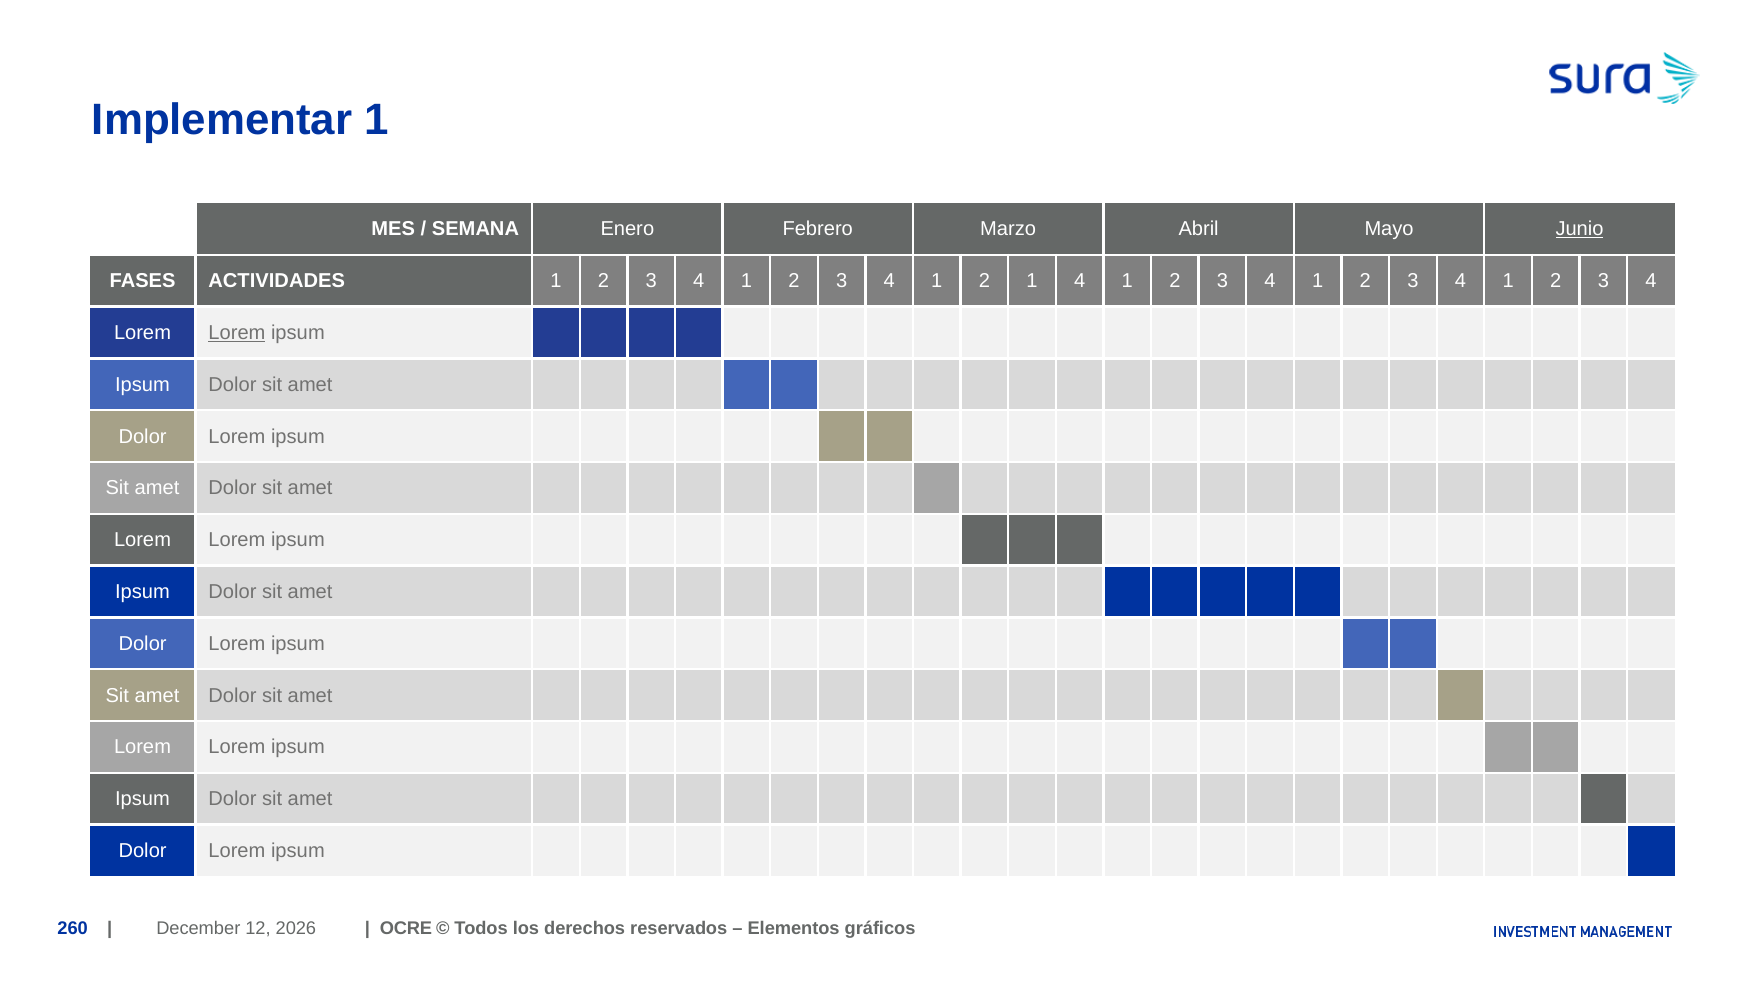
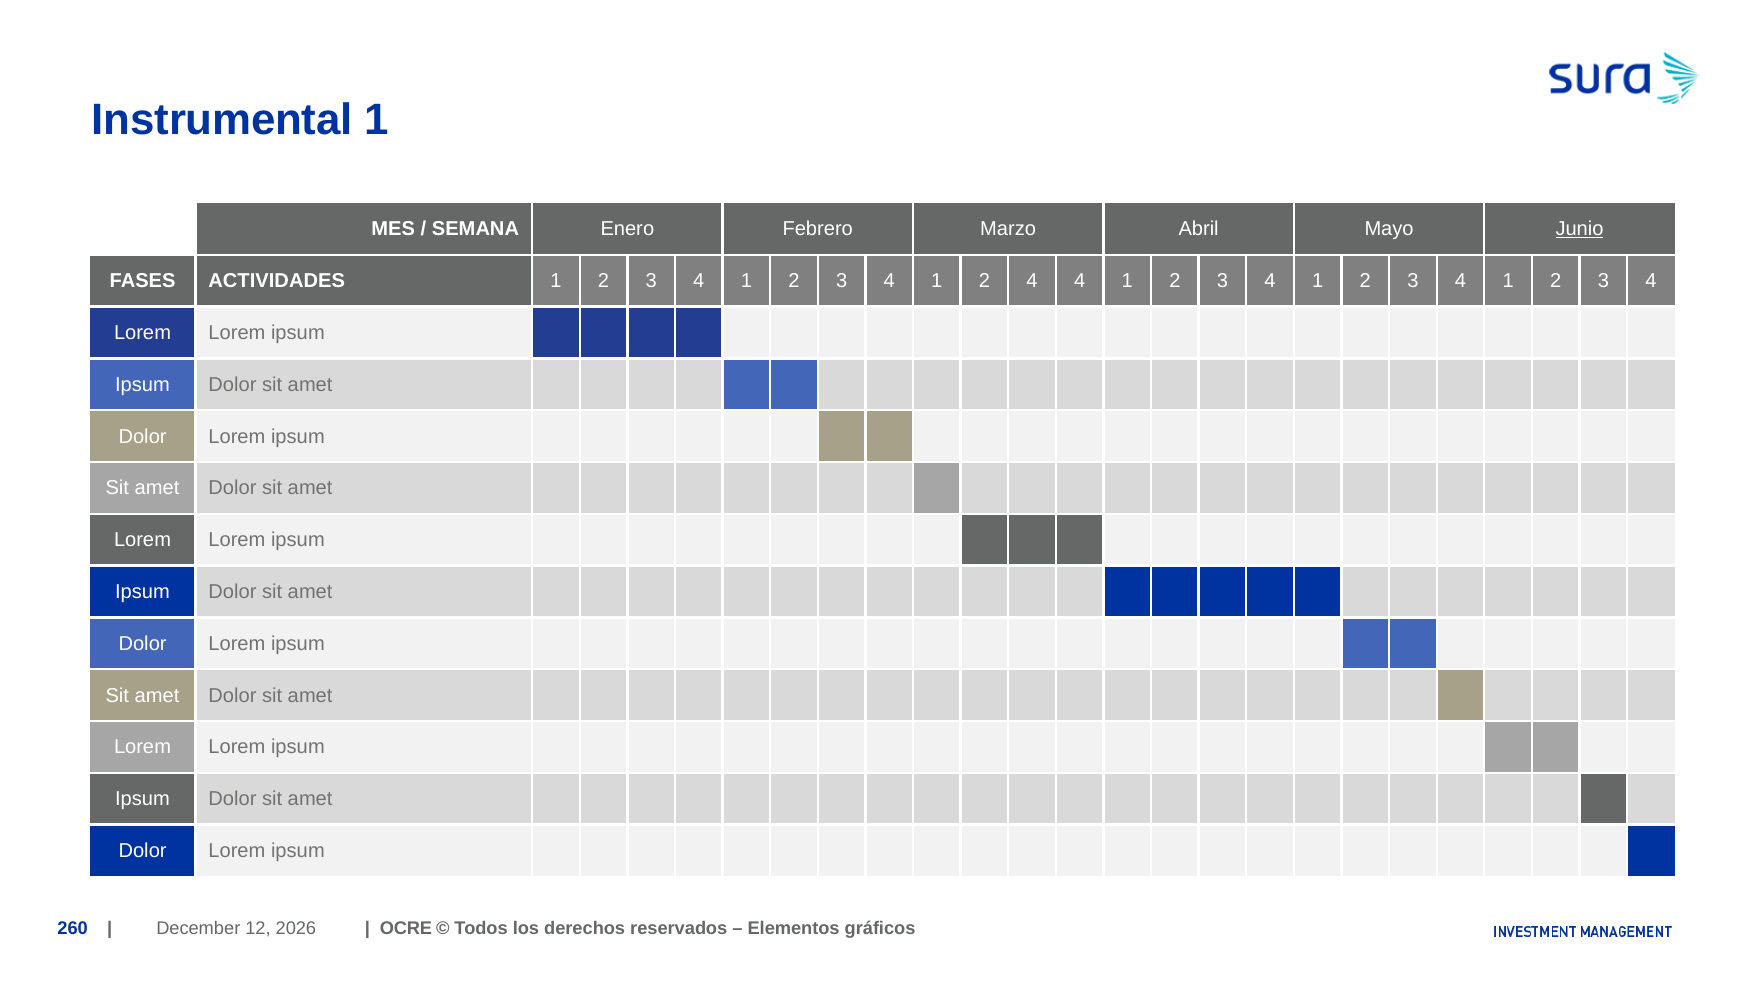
Implementar: Implementar -> Instrumental
2 1: 1 -> 4
Lorem at (237, 333) underline: present -> none
